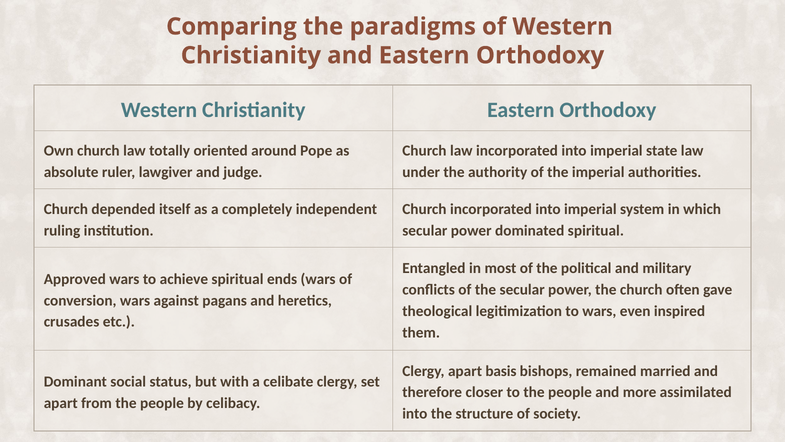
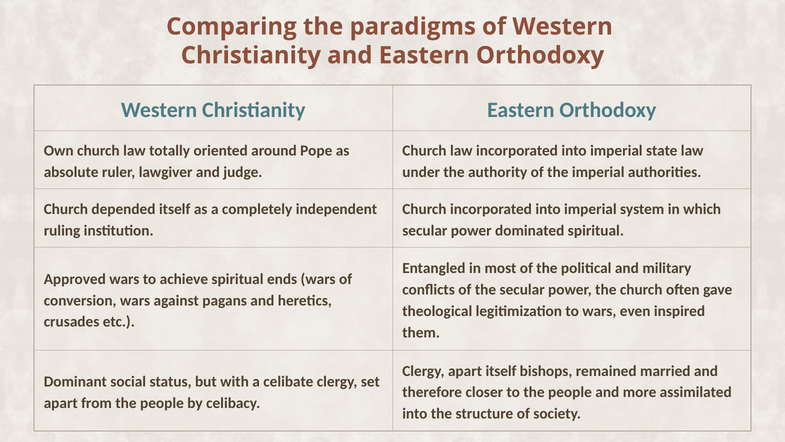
apart basis: basis -> itself
